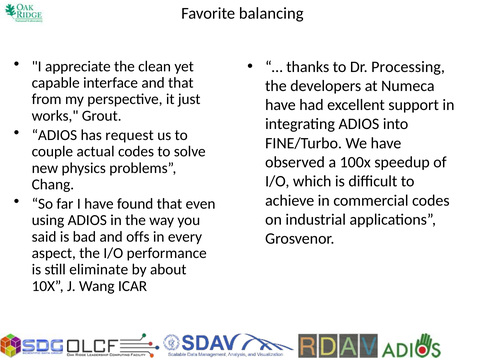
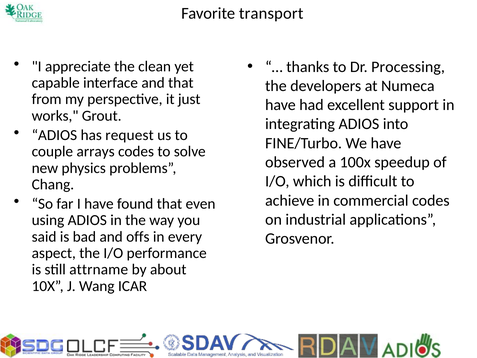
balancing: balancing -> transport
actual: actual -> arrays
eliminate: eliminate -> attrname
